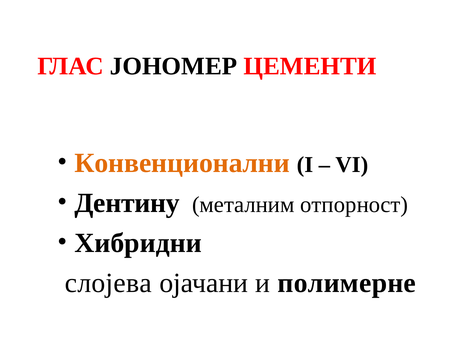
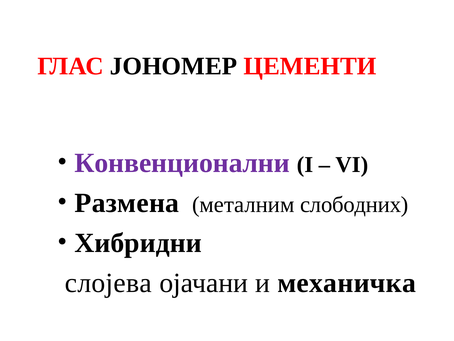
Конвенционални colour: orange -> purple
Дентину: Дентину -> Размена
отпорност: отпорност -> слободних
полимерне: полимерне -> механичка
